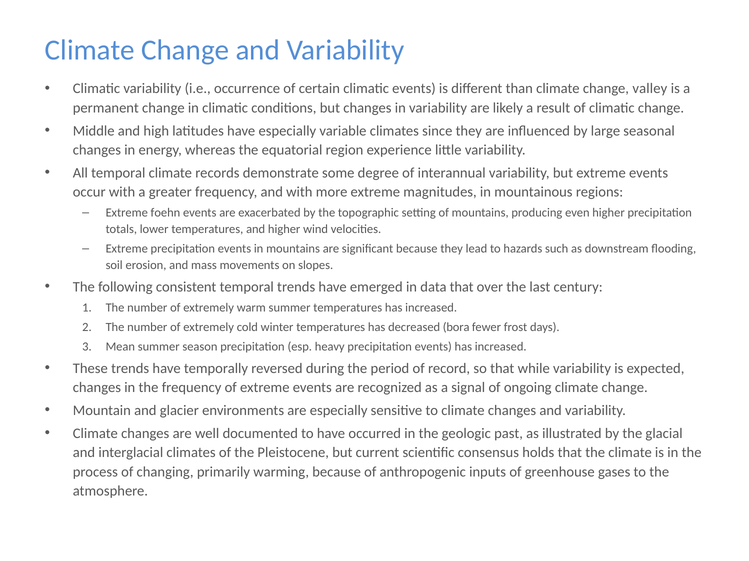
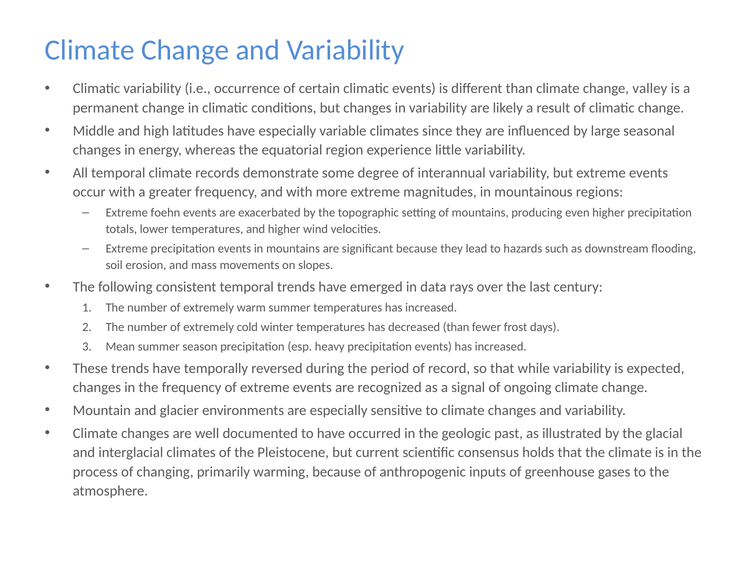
data that: that -> rays
decreased bora: bora -> than
